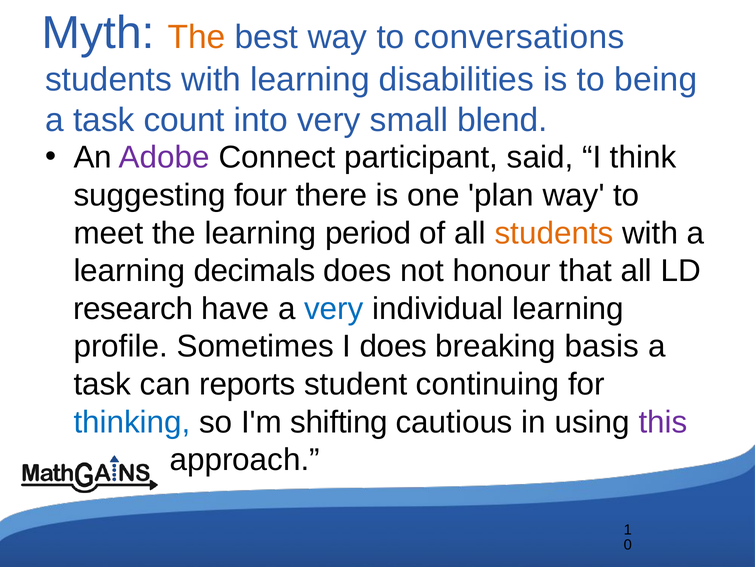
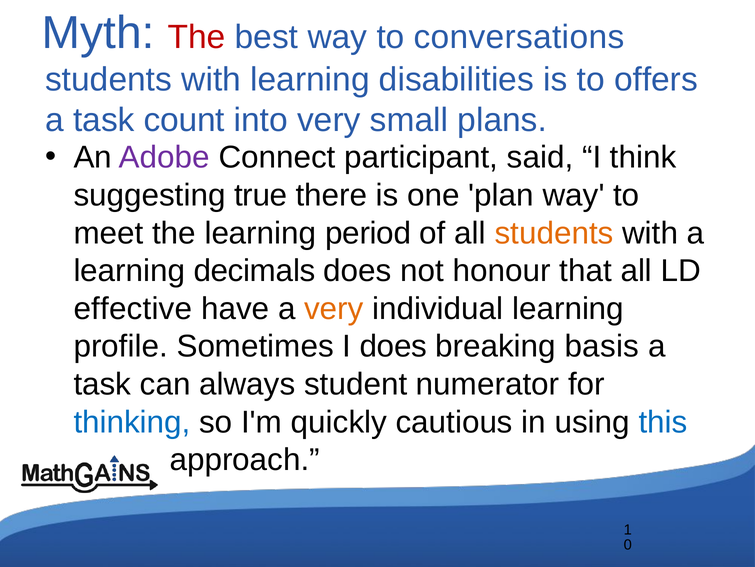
The at (197, 37) colour: orange -> red
being: being -> offers
blend: blend -> plans
four: four -> true
research: research -> effective
very at (334, 308) colour: blue -> orange
reports: reports -> always
continuing: continuing -> numerator
shifting: shifting -> quickly
this colour: purple -> blue
